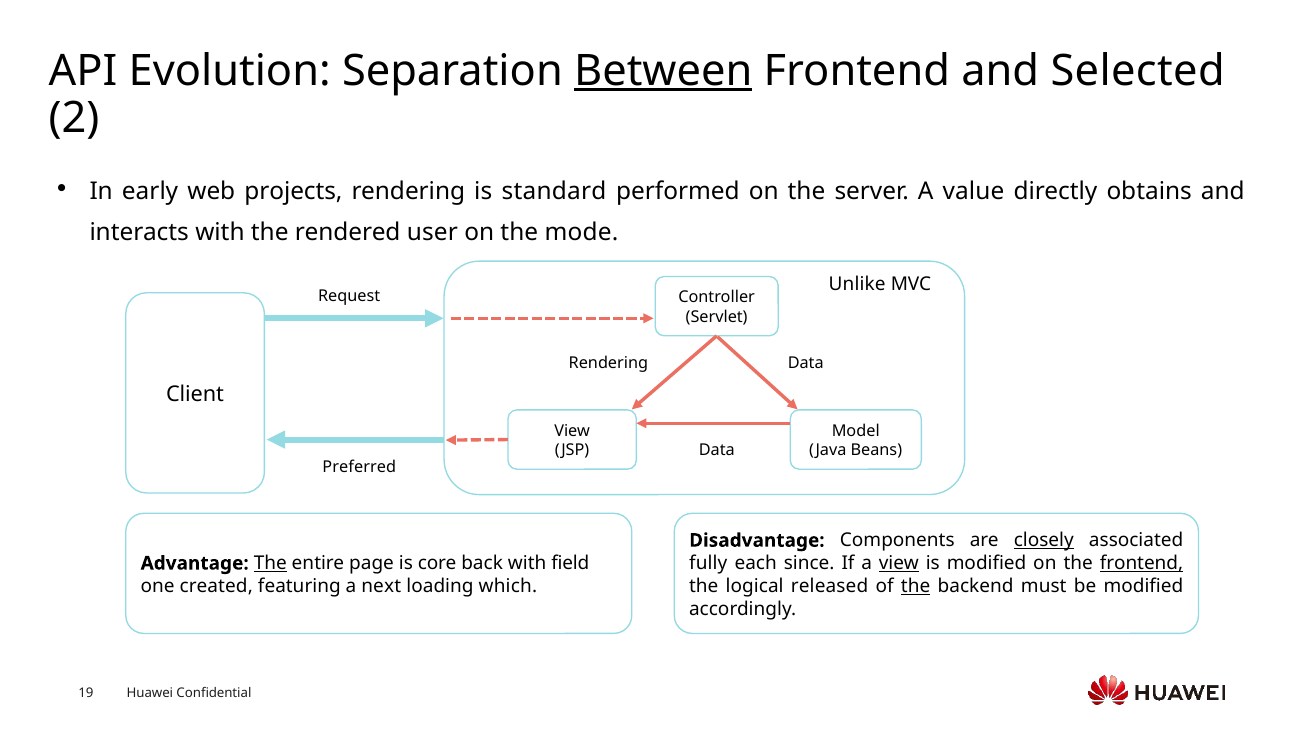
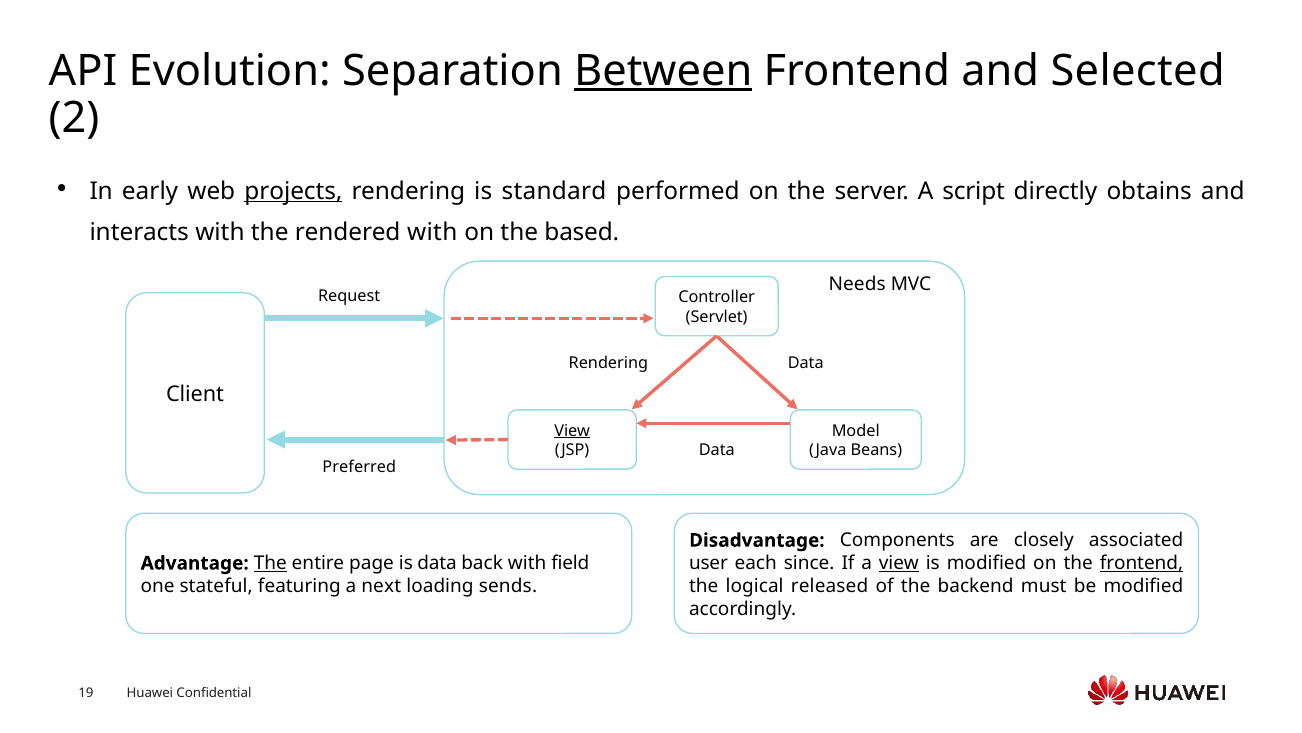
projects underline: none -> present
value: value -> script
rendered user: user -> with
mode: mode -> based
Unlike: Unlike -> Needs
View at (572, 430) underline: none -> present
closely underline: present -> none
fully: fully -> user
is core: core -> data
created: created -> stateful
which: which -> sends
the at (916, 586) underline: present -> none
